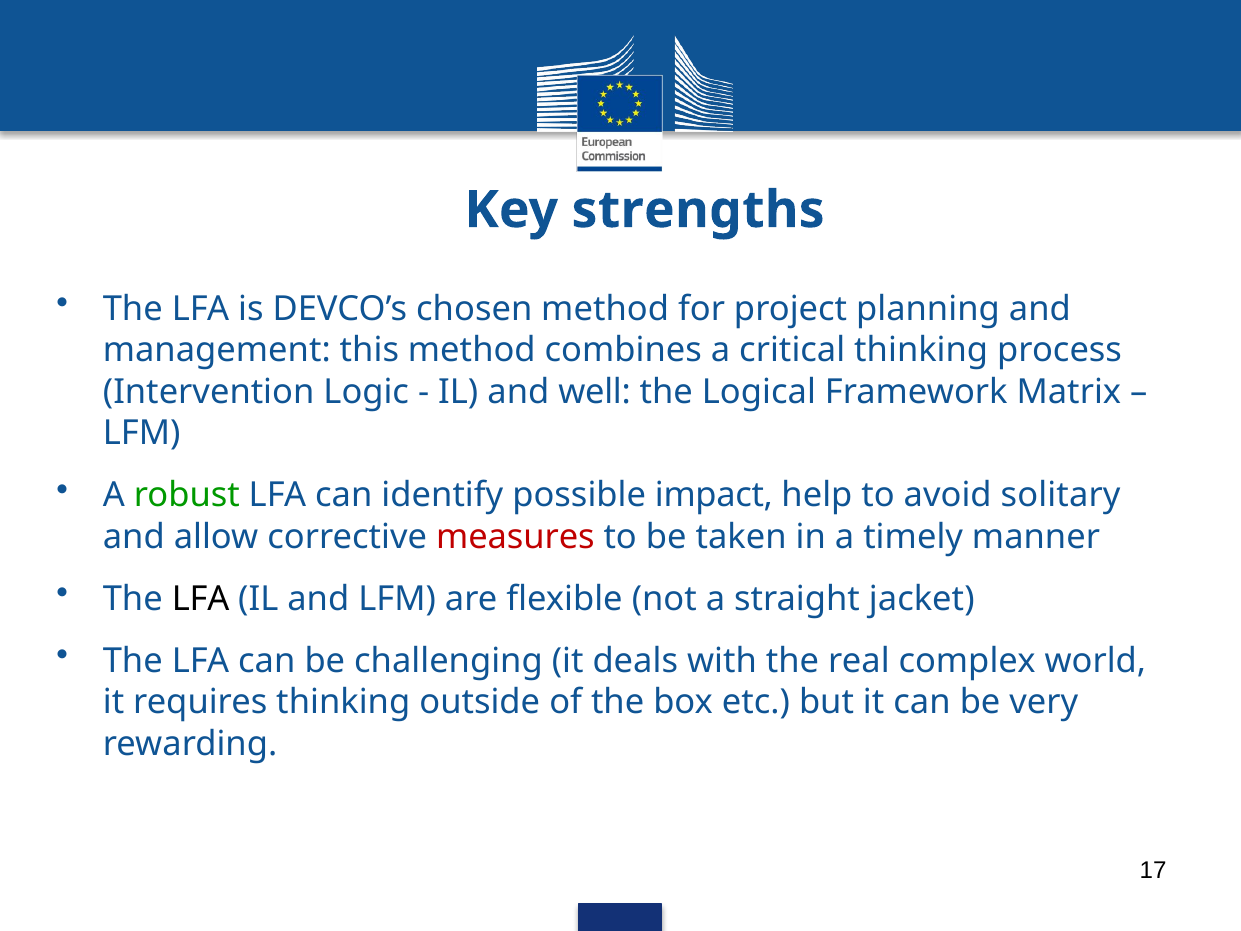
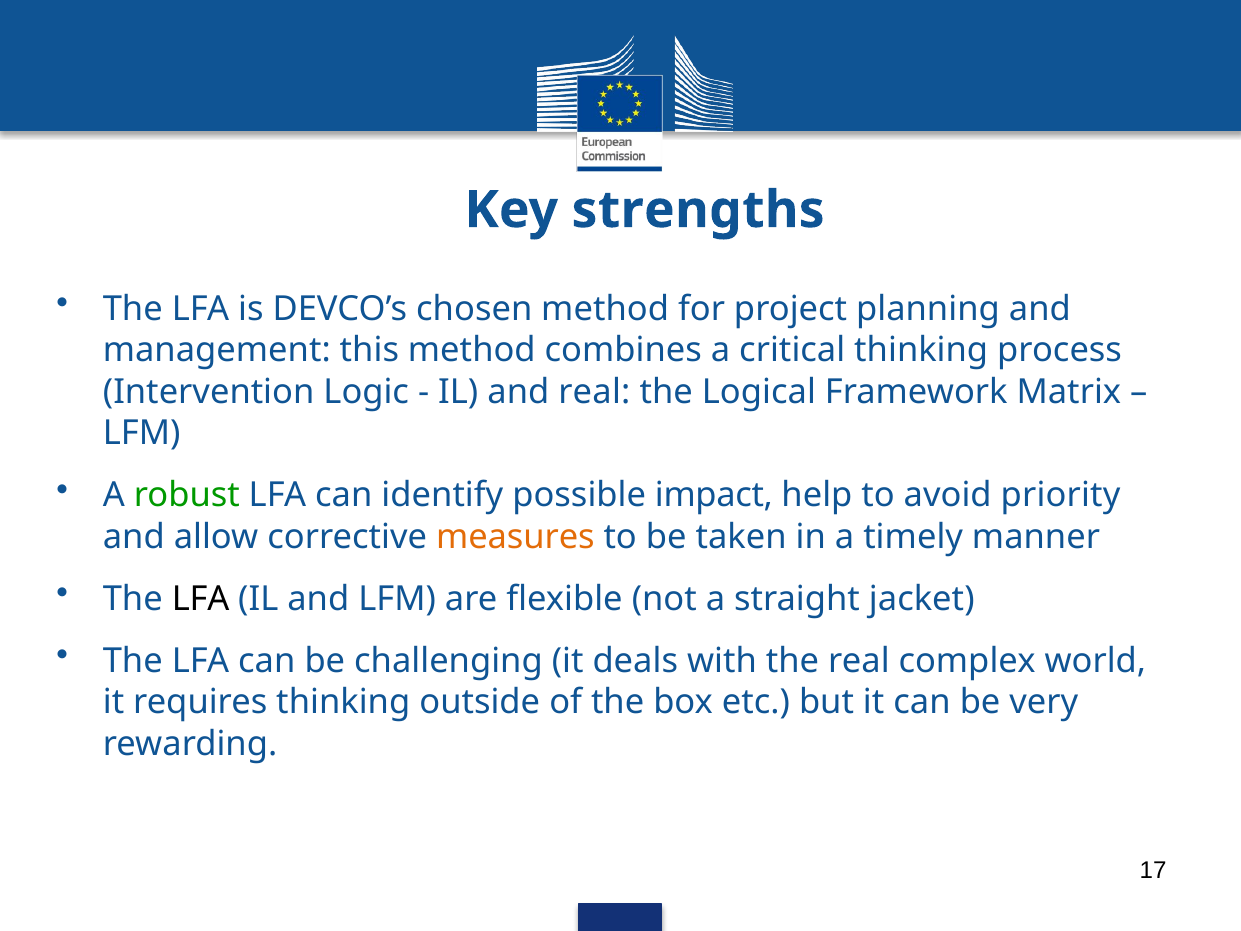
and well: well -> real
solitary: solitary -> priority
measures colour: red -> orange
